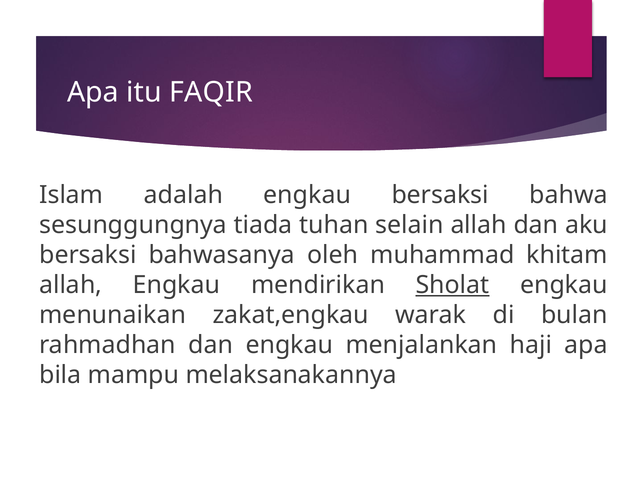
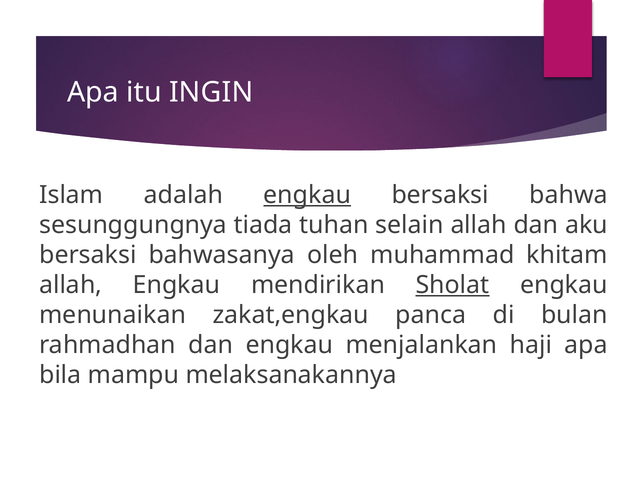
FAQIR: FAQIR -> INGIN
engkau at (307, 195) underline: none -> present
warak: warak -> panca
